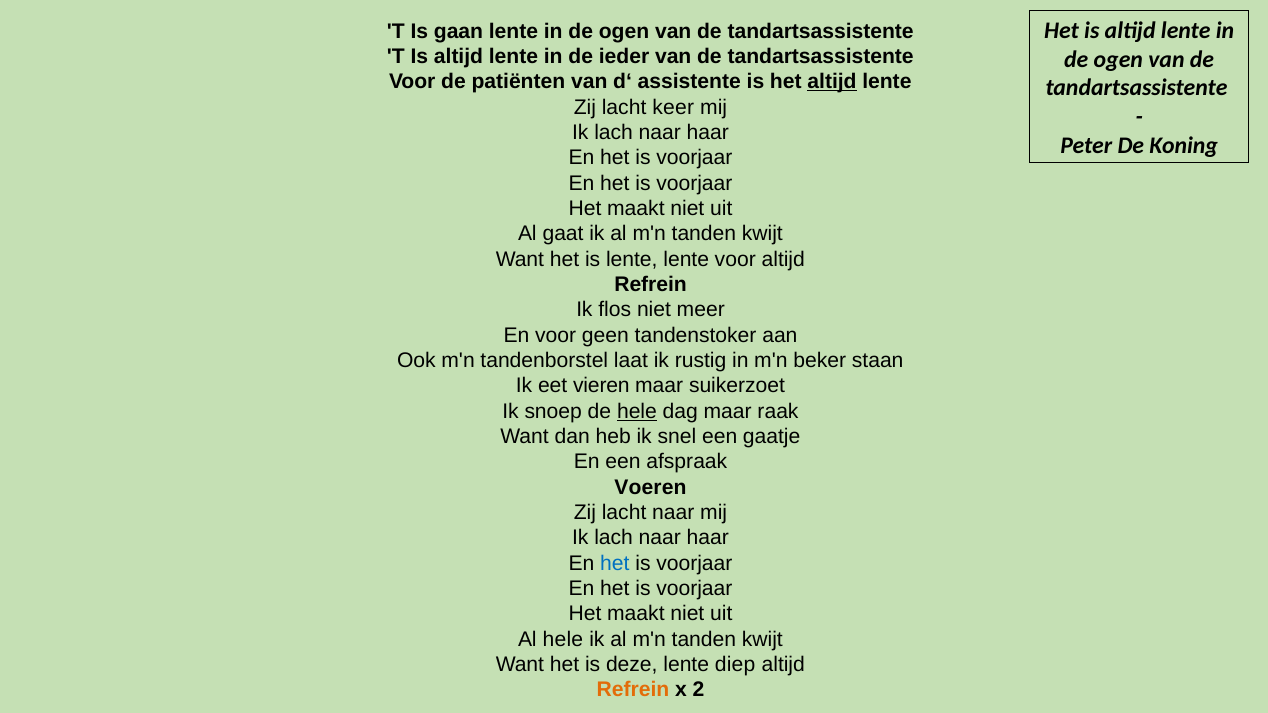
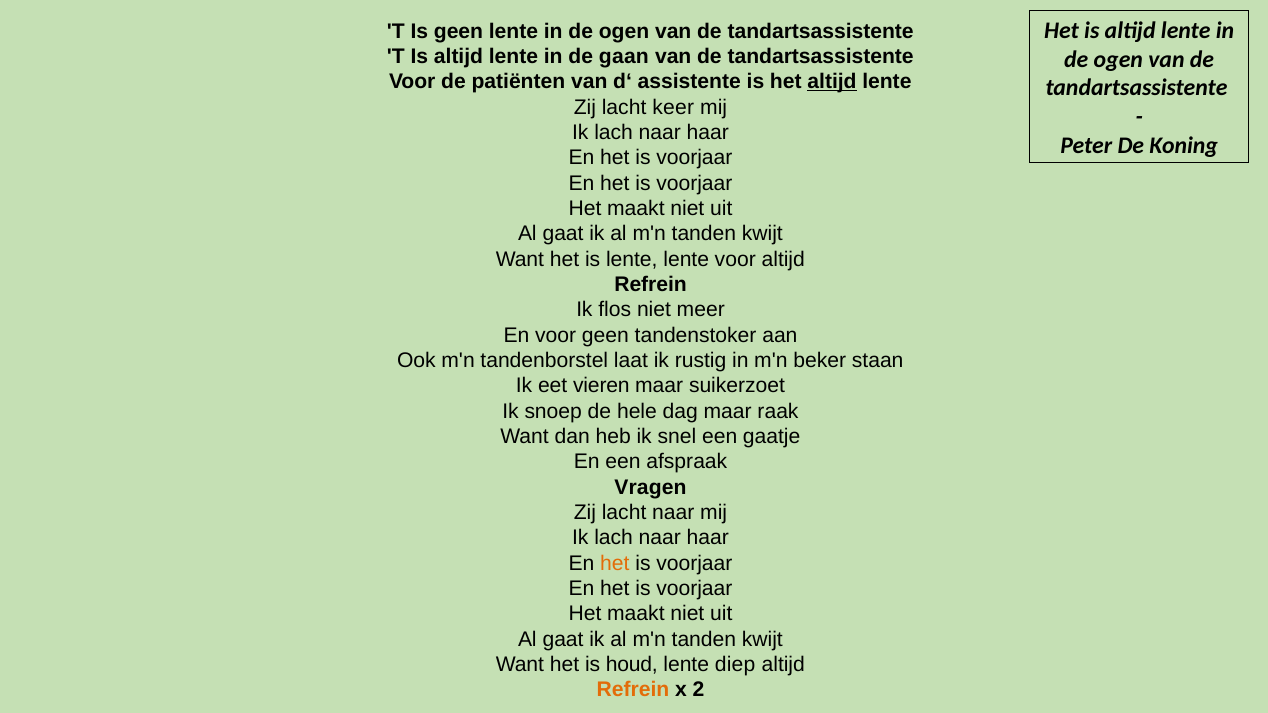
Is gaan: gaan -> geen
ieder: ieder -> gaan
hele at (637, 411) underline: present -> none
Voeren: Voeren -> Vragen
het at (615, 563) colour: blue -> orange
hele at (563, 639): hele -> gaat
deze: deze -> houd
